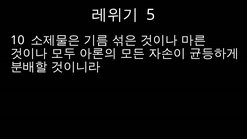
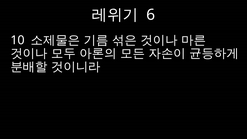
5: 5 -> 6
